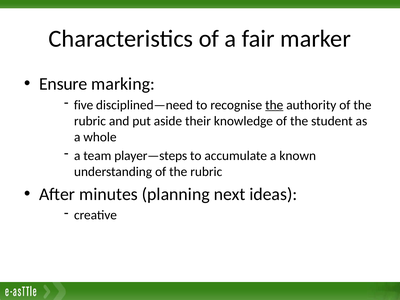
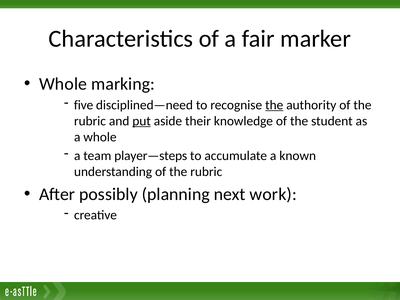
Ensure at (63, 84): Ensure -> Whole
put underline: none -> present
minutes: minutes -> possibly
ideas: ideas -> work
